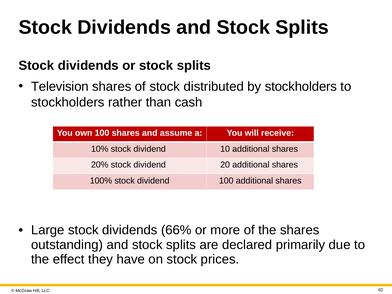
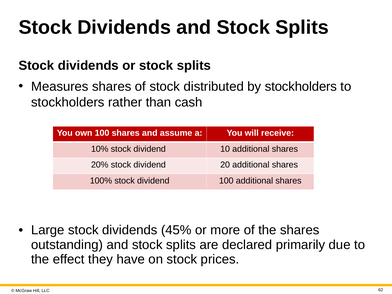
Television: Television -> Measures
66%: 66% -> 45%
